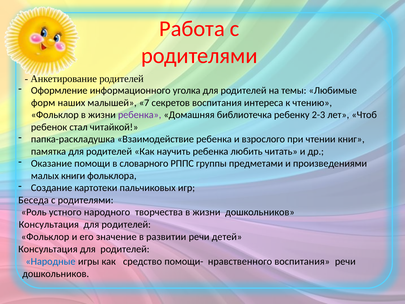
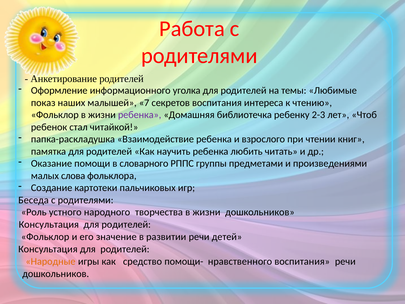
форм: форм -> показ
книги: книги -> слова
Народные colour: blue -> orange
